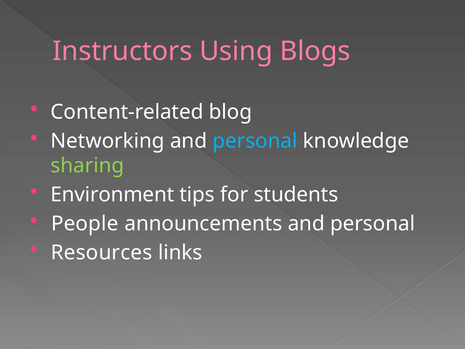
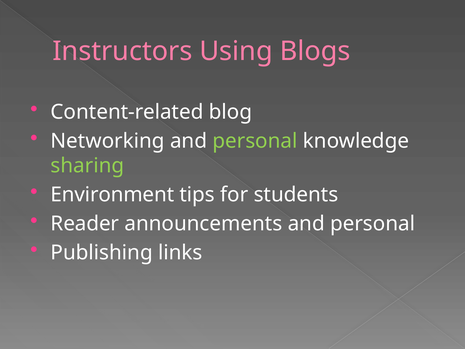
personal at (255, 141) colour: light blue -> light green
People: People -> Reader
Resources: Resources -> Publishing
